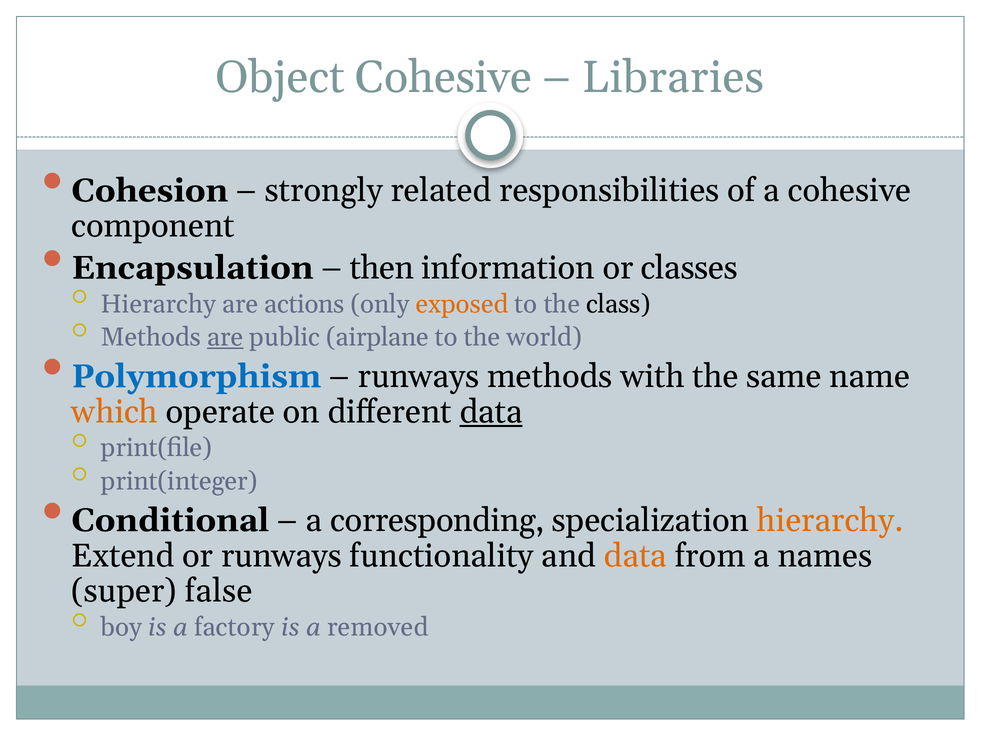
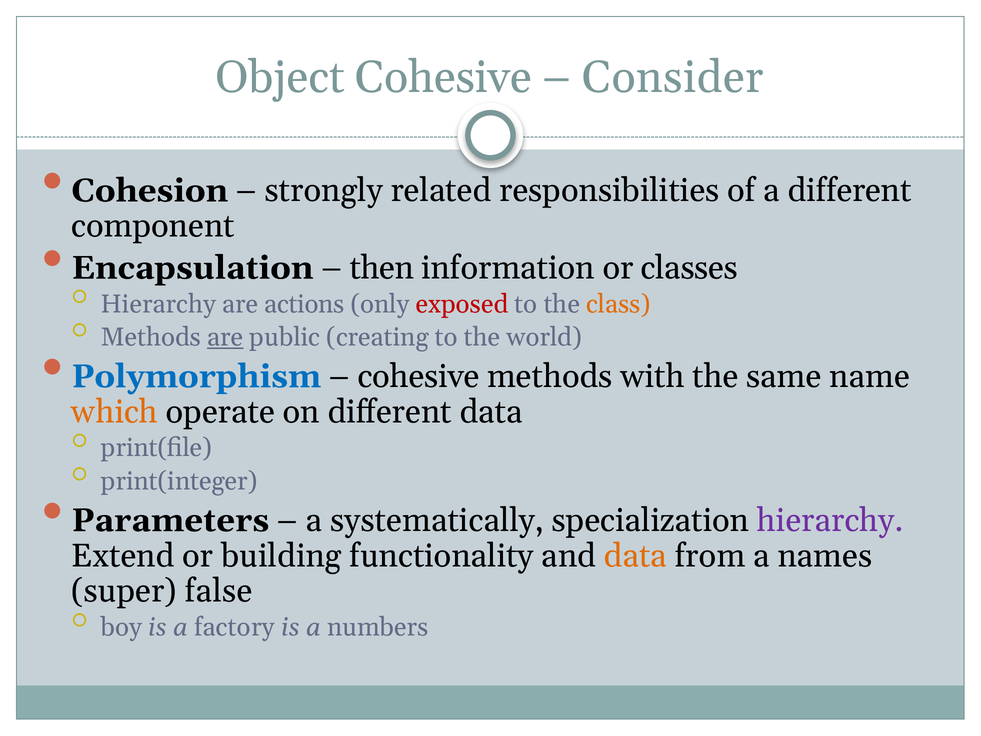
Libraries: Libraries -> Consider
a cohesive: cohesive -> different
exposed colour: orange -> red
class colour: black -> orange
airplane: airplane -> creating
runways at (419, 376): runways -> cohesive
data at (491, 412) underline: present -> none
Conditional: Conditional -> Parameters
corresponding: corresponding -> systematically
hierarchy at (830, 520) colour: orange -> purple
or runways: runways -> building
removed: removed -> numbers
